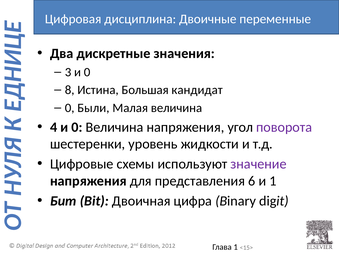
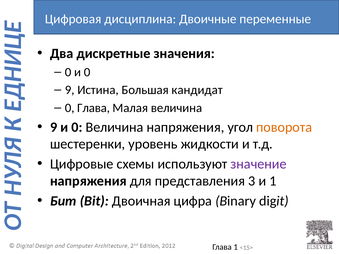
3 at (68, 72): 3 -> 0
8 at (70, 90): 8 -> 9
0 Были: Были -> Глава
4 at (54, 127): 4 -> 9
поворота colour: purple -> orange
6: 6 -> 3
